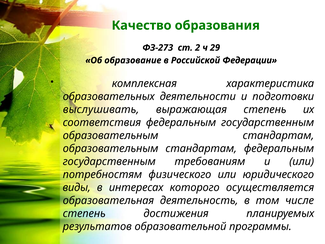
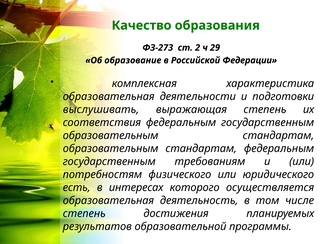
образовательных at (109, 96): образовательных -> образовательная
виды: виды -> есть
